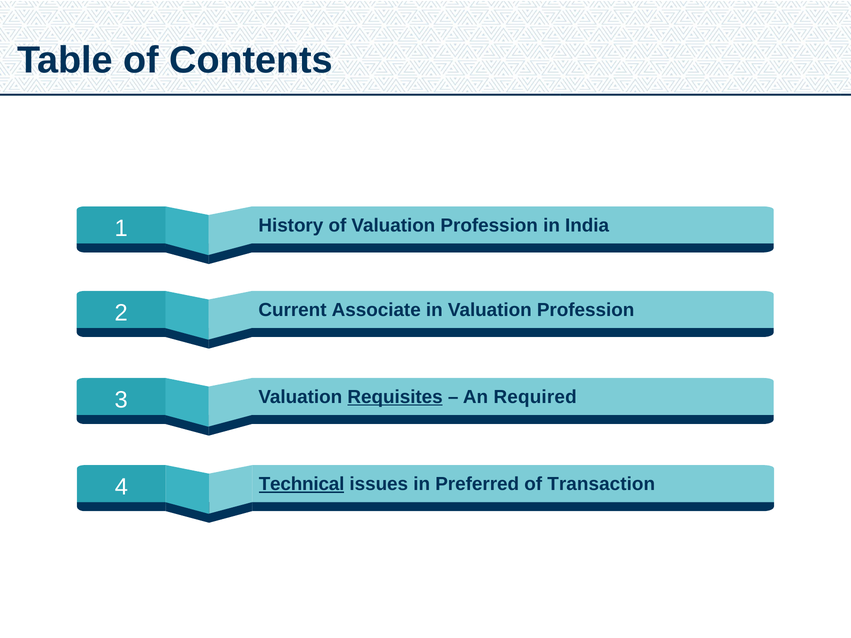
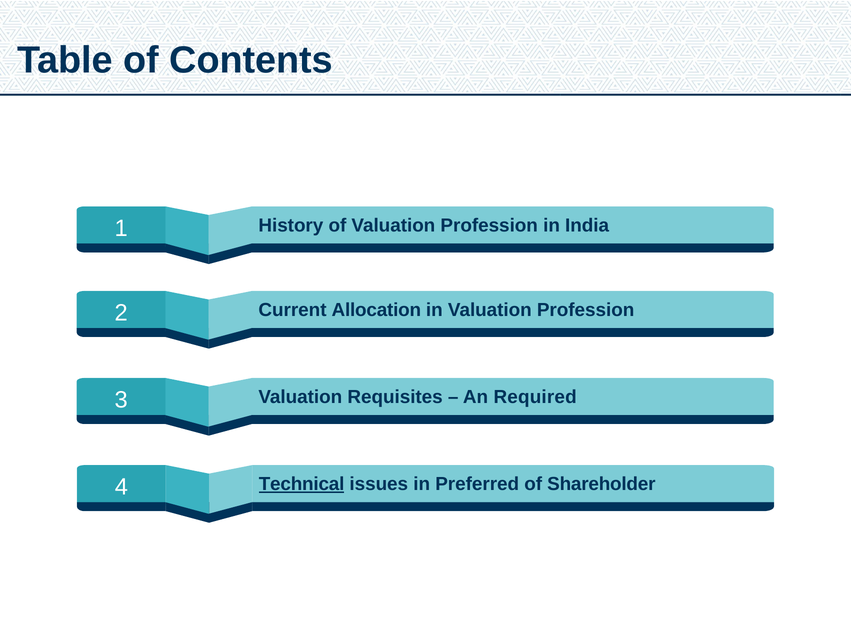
Associate: Associate -> Allocation
Requisites underline: present -> none
Transaction: Transaction -> Shareholder
